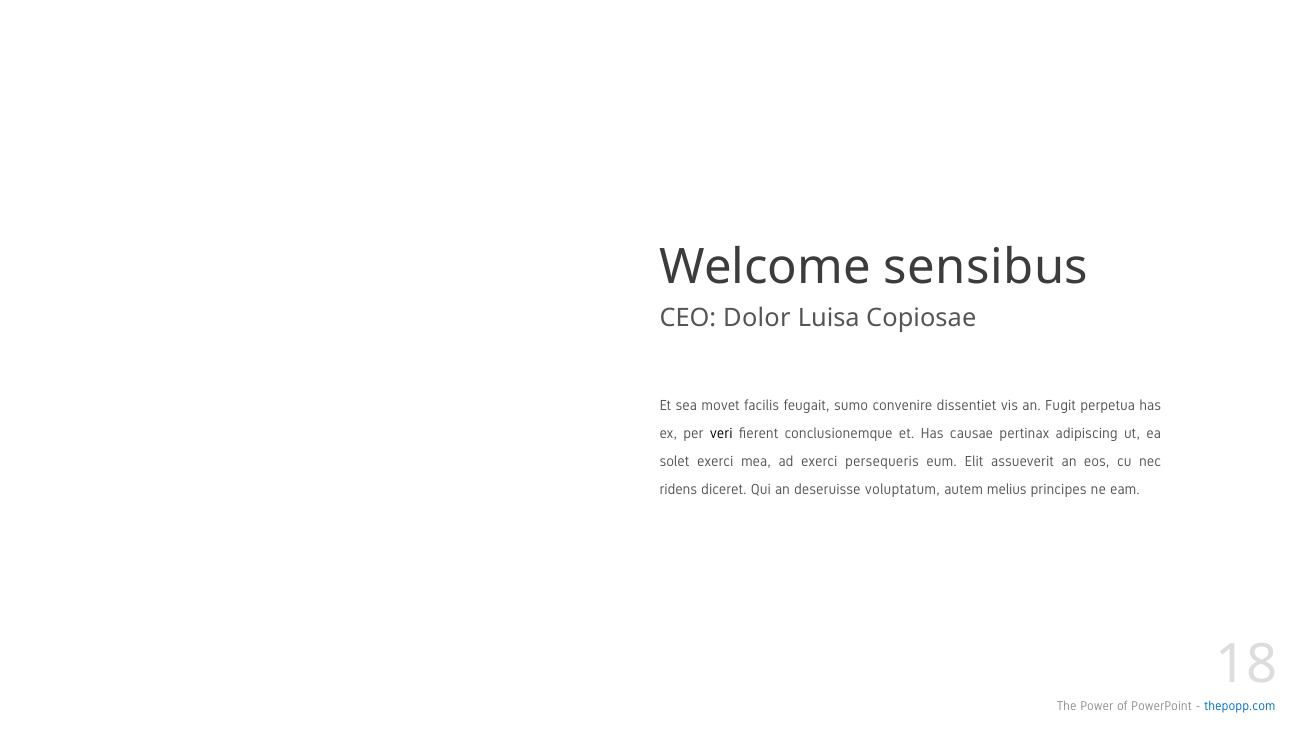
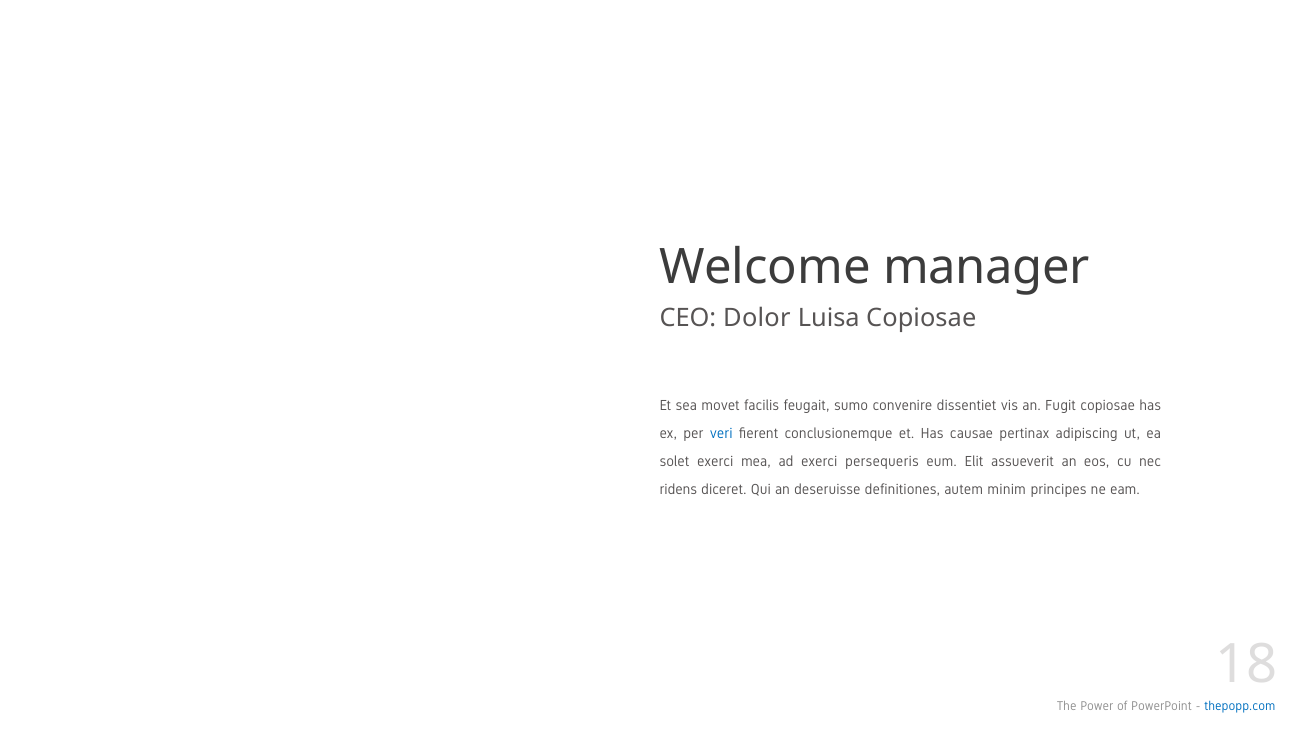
sensibus: sensibus -> manager
Fugit perpetua: perpetua -> copiosae
veri colour: black -> blue
voluptatum: voluptatum -> definitiones
melius: melius -> minim
